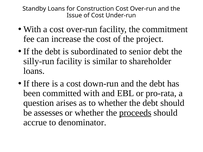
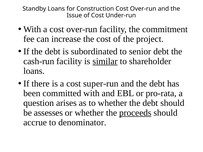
silly-run: silly-run -> cash-run
similar underline: none -> present
down-run: down-run -> super-run
